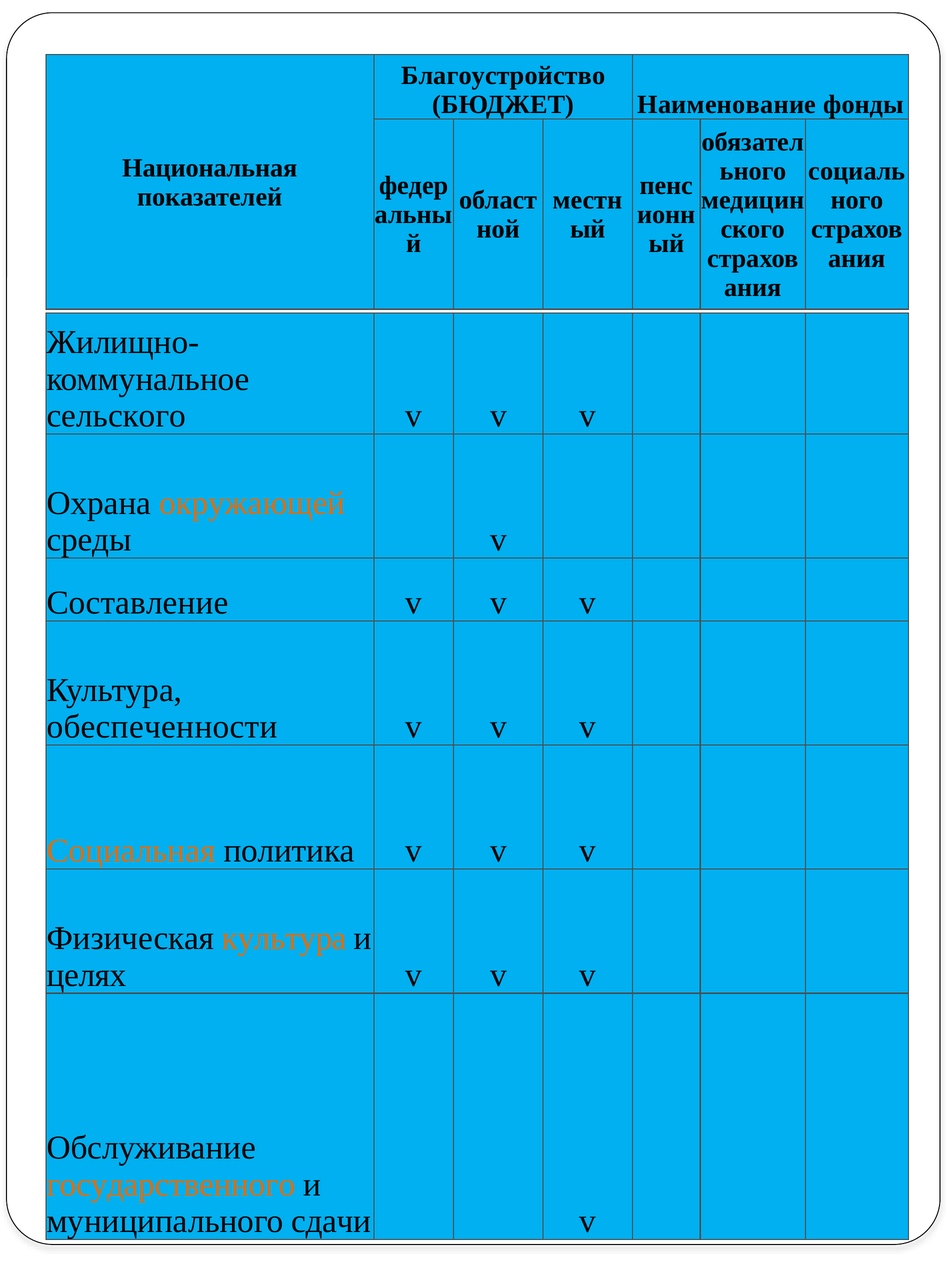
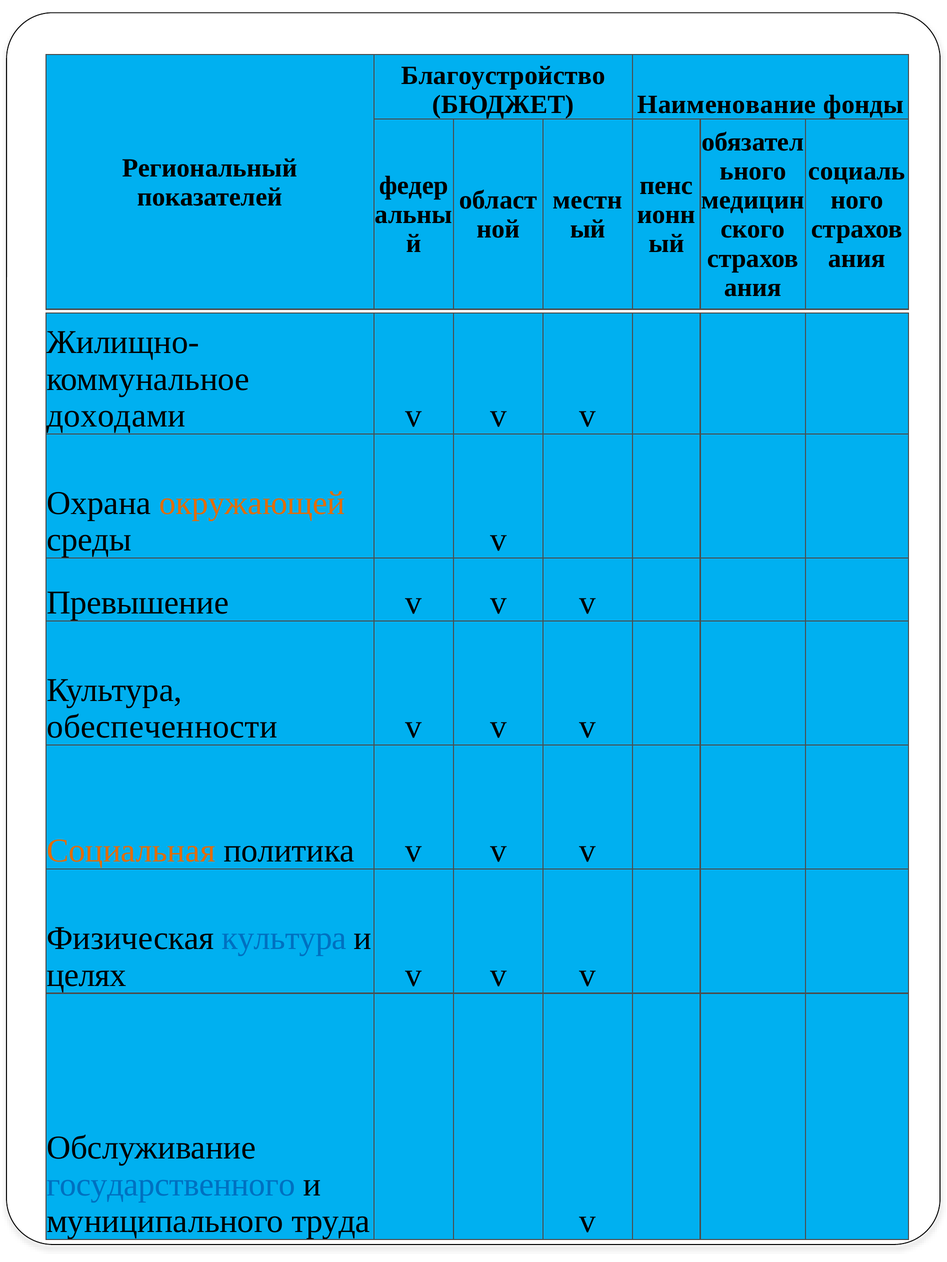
Национальная: Национальная -> Региональный
сельского: сельского -> доходами
Составление: Составление -> Превышение
культура at (284, 939) colour: orange -> blue
государственного colour: orange -> blue
сдачи: сдачи -> труда
